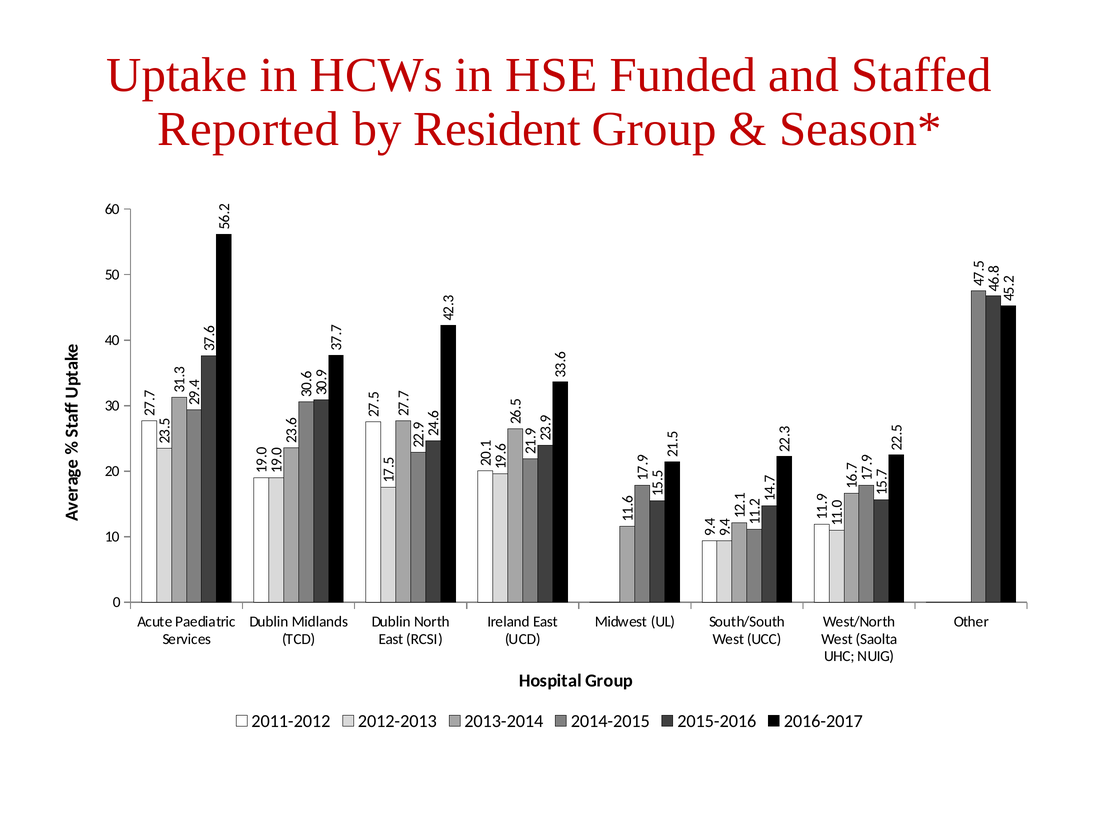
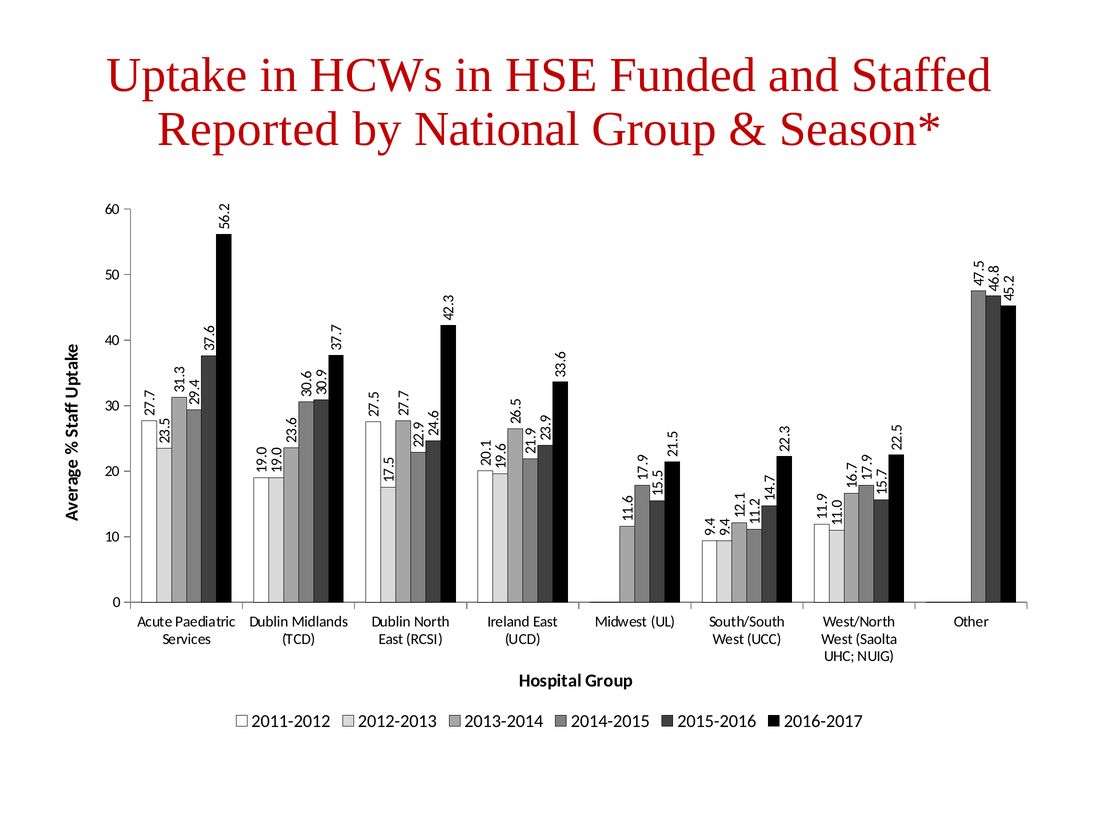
Resident: Resident -> National
